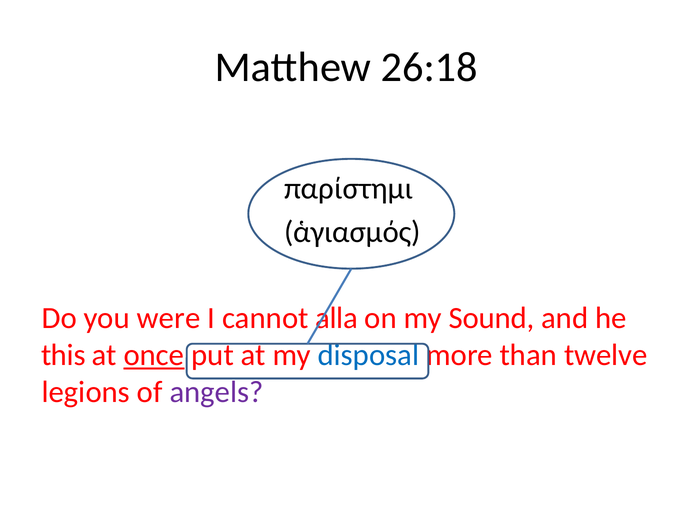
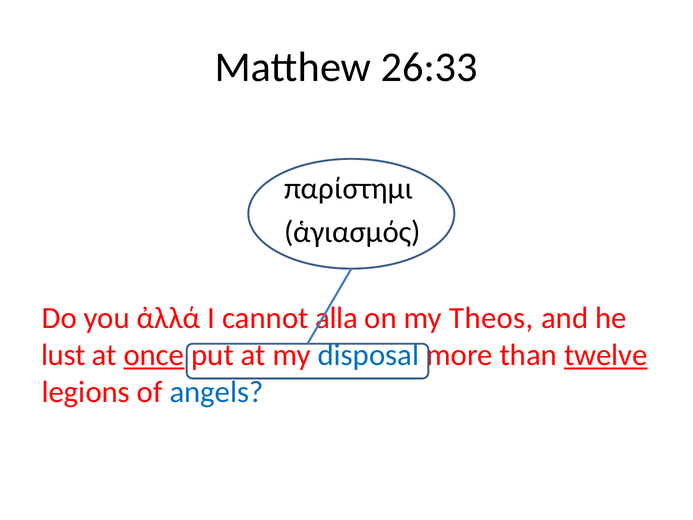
26:18: 26:18 -> 26:33
were: were -> ἀλλά
Sound: Sound -> Theos
this: this -> lust
twelve underline: none -> present
angels colour: purple -> blue
